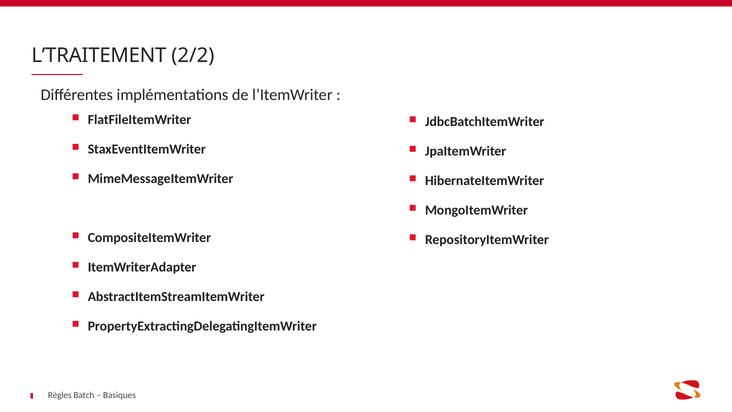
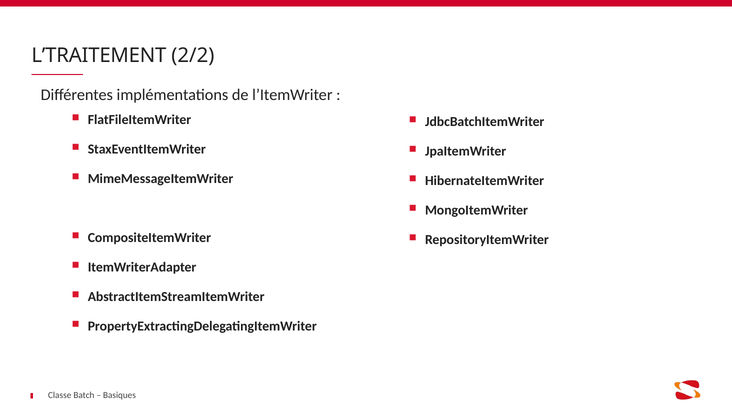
Règles: Règles -> Classe
